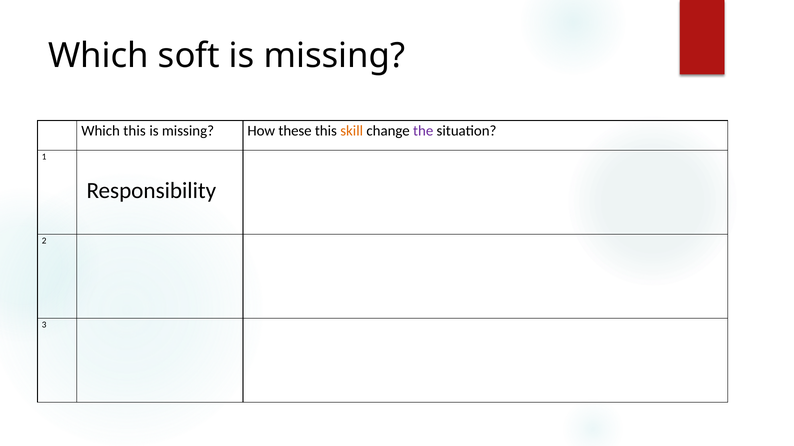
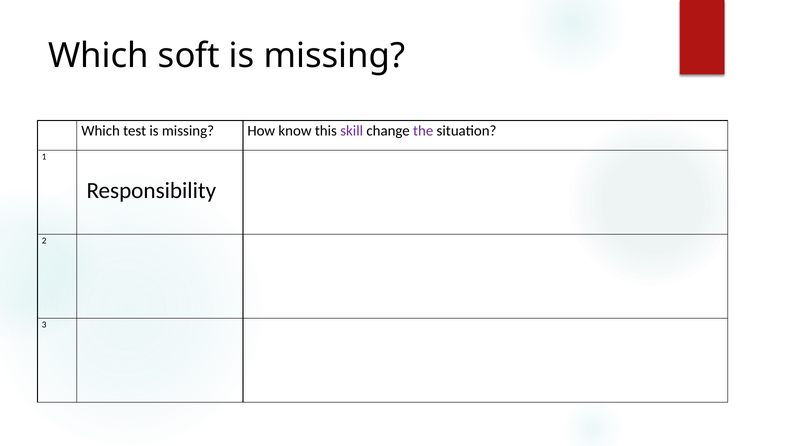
Which this: this -> test
these: these -> know
skill colour: orange -> purple
